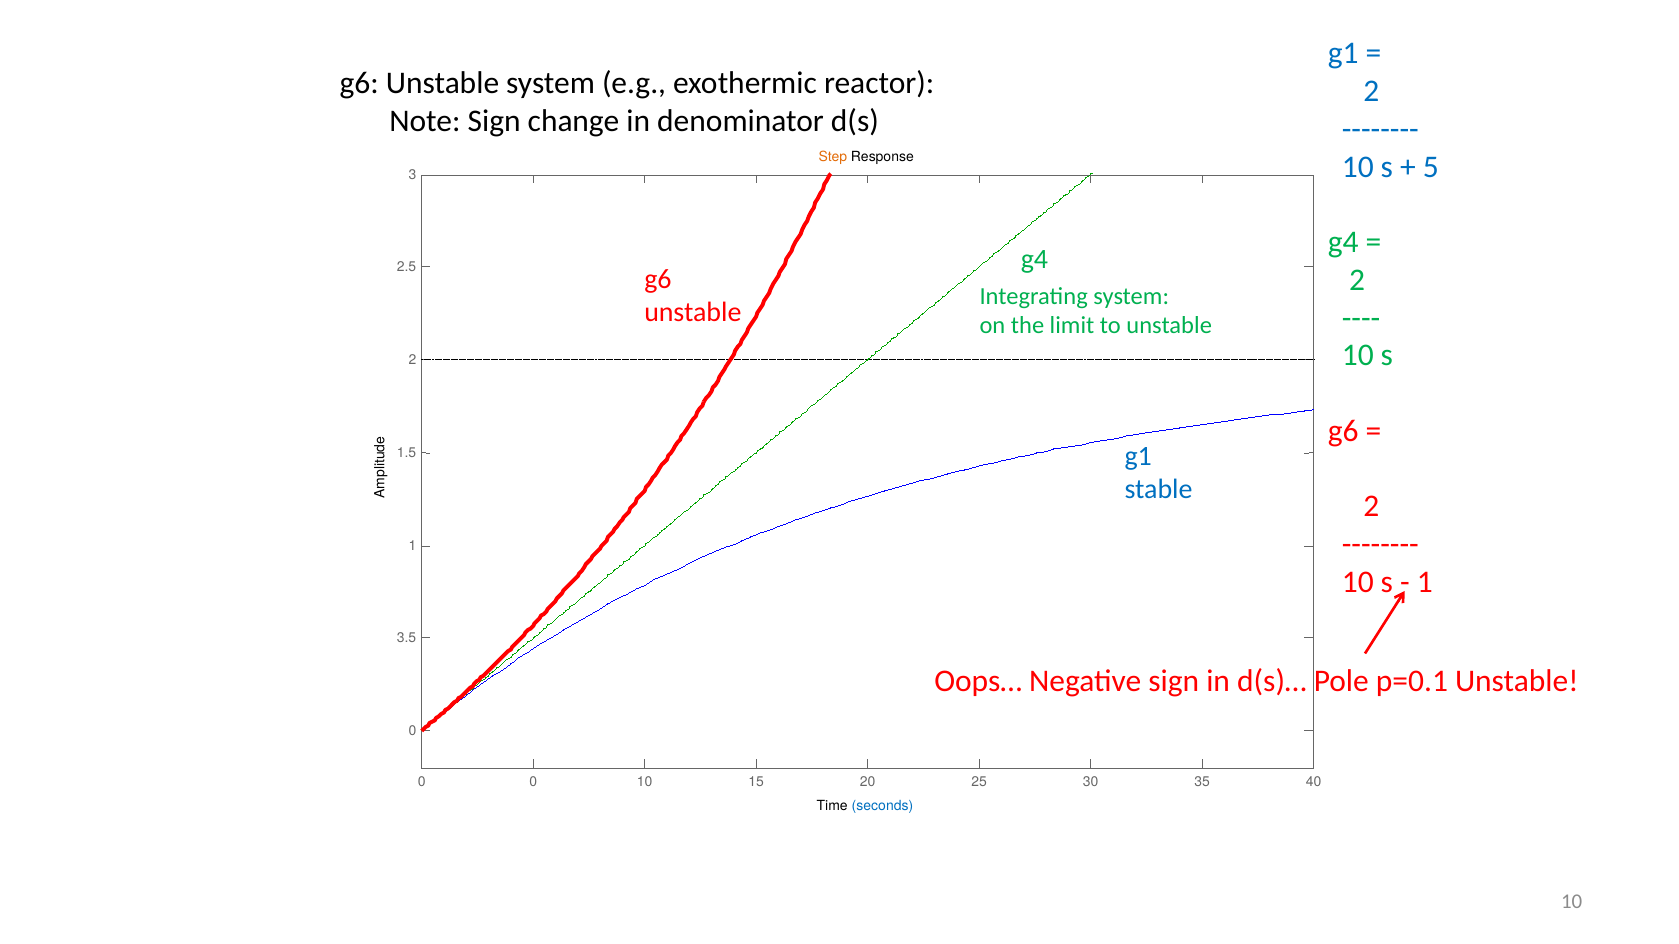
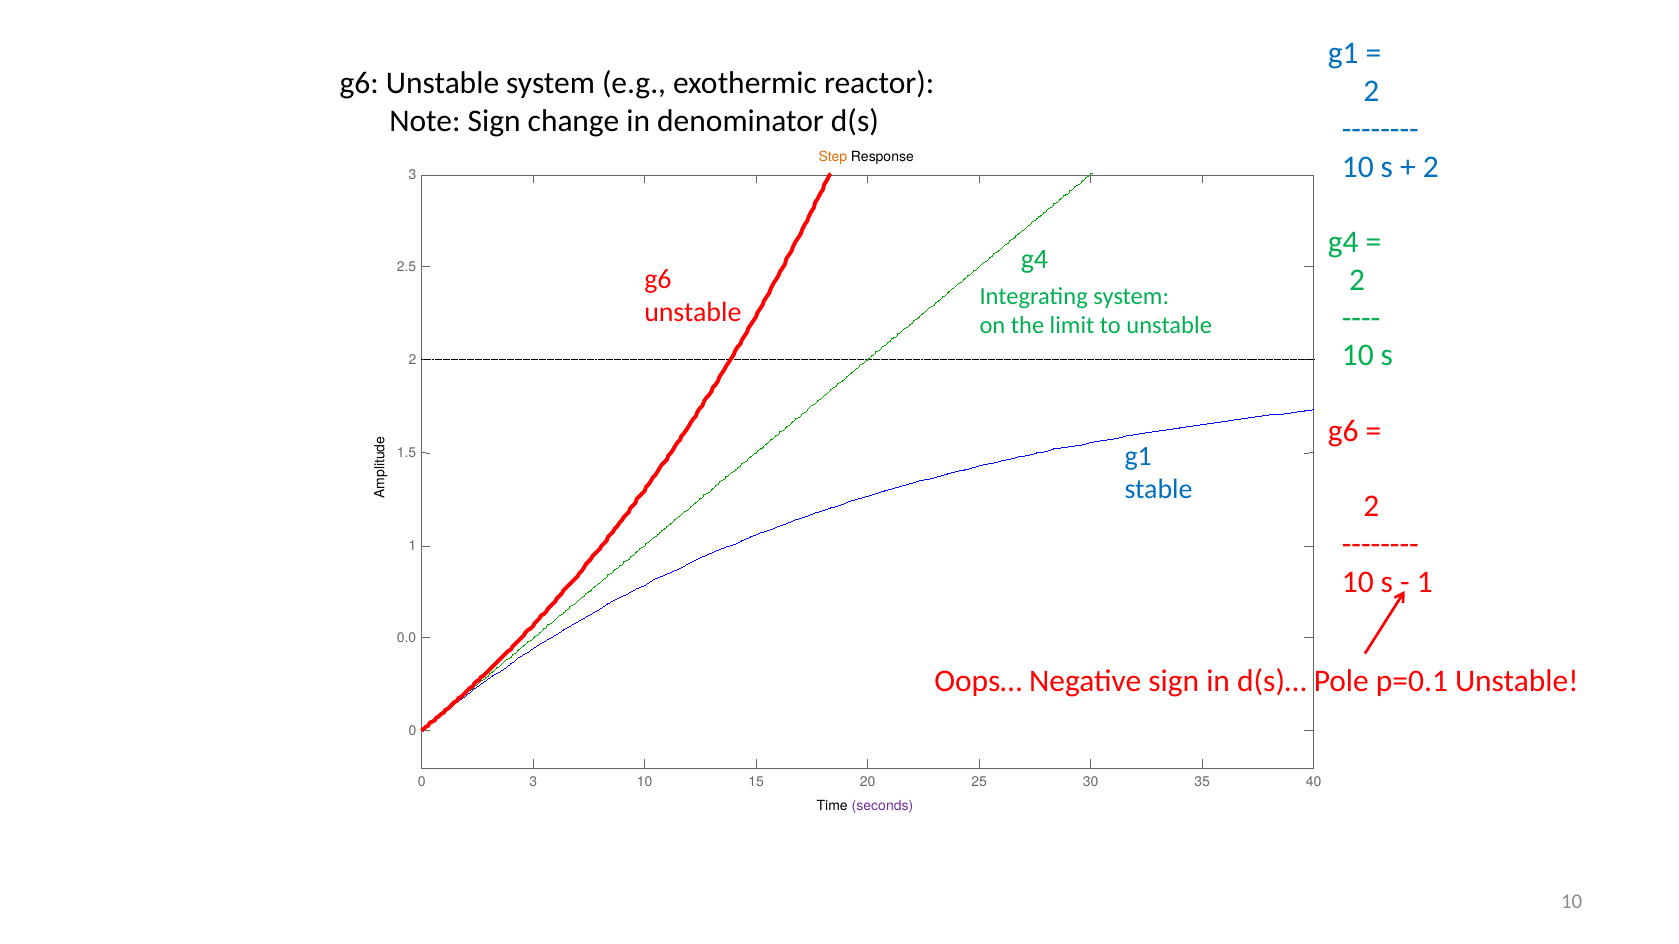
5 at (1431, 167): 5 -> 2
3.5: 3.5 -> 0.0
0 0: 0 -> 3
seconds colour: blue -> purple
